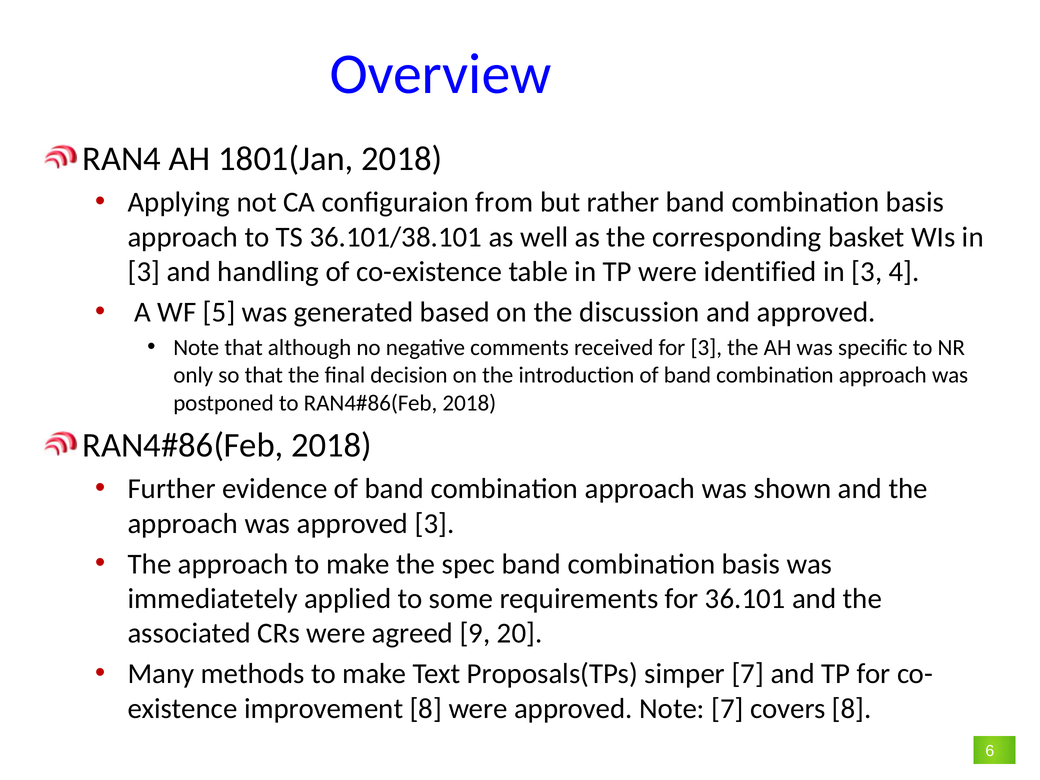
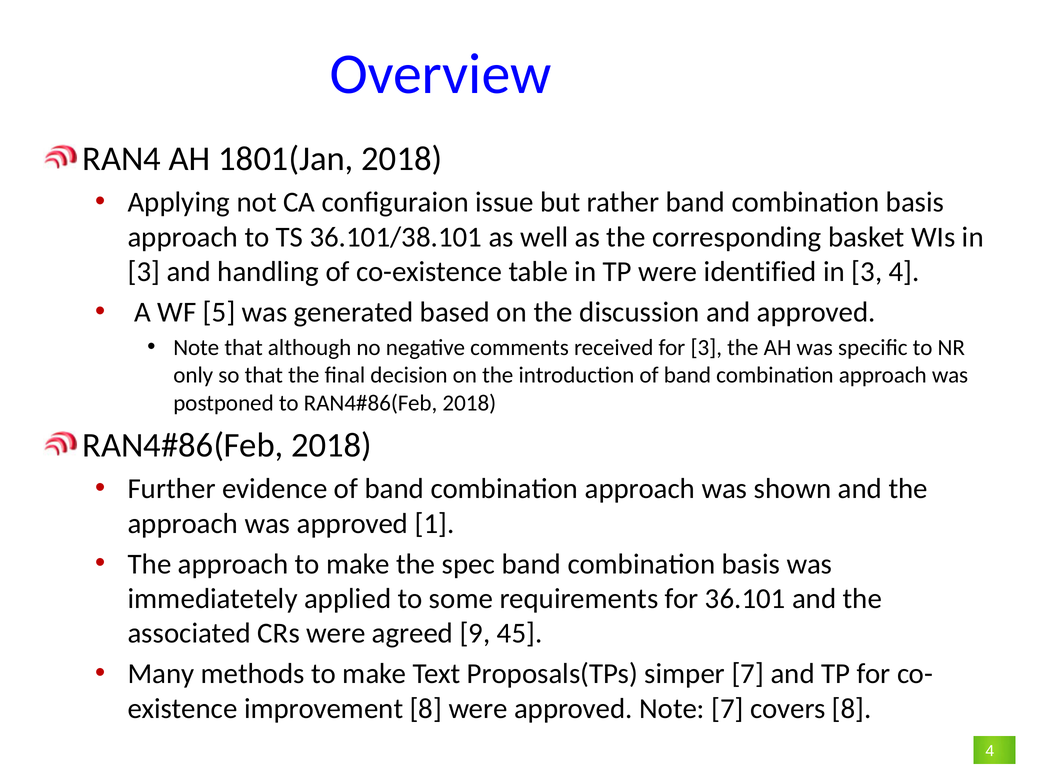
from: from -> issue
approved 3: 3 -> 1
20: 20 -> 45
6 at (990, 751): 6 -> 4
